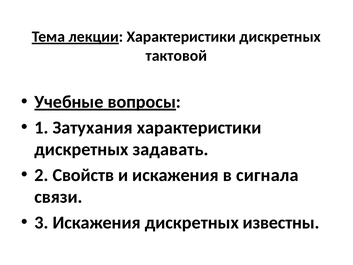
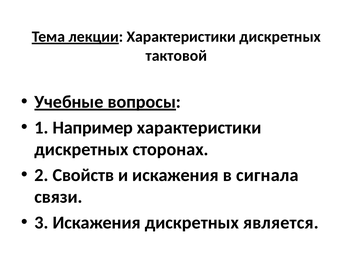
Затухания: Затухания -> Например
задавать: задавать -> сторонах
известны: известны -> является
